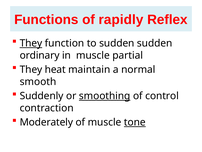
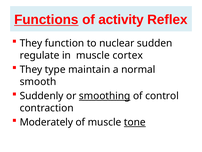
Functions underline: none -> present
rapidly: rapidly -> activity
They at (31, 43) underline: present -> none
to sudden: sudden -> nuclear
ordinary: ordinary -> regulate
partial: partial -> cortex
heat: heat -> type
